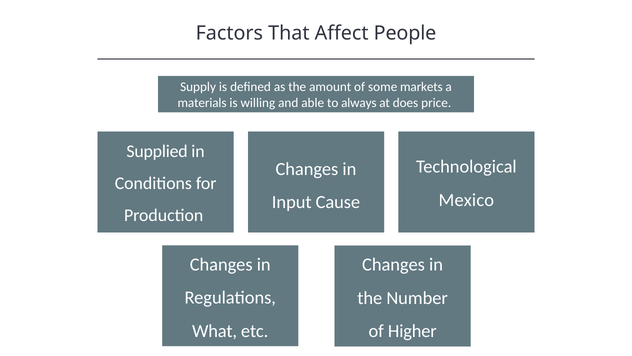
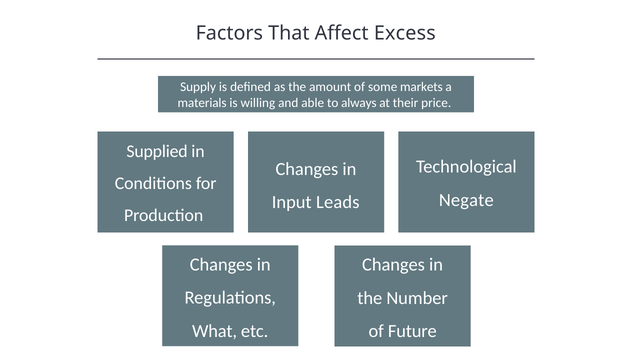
People: People -> Excess
does: does -> their
Mexico: Mexico -> Negate
Cause: Cause -> Leads
Higher: Higher -> Future
